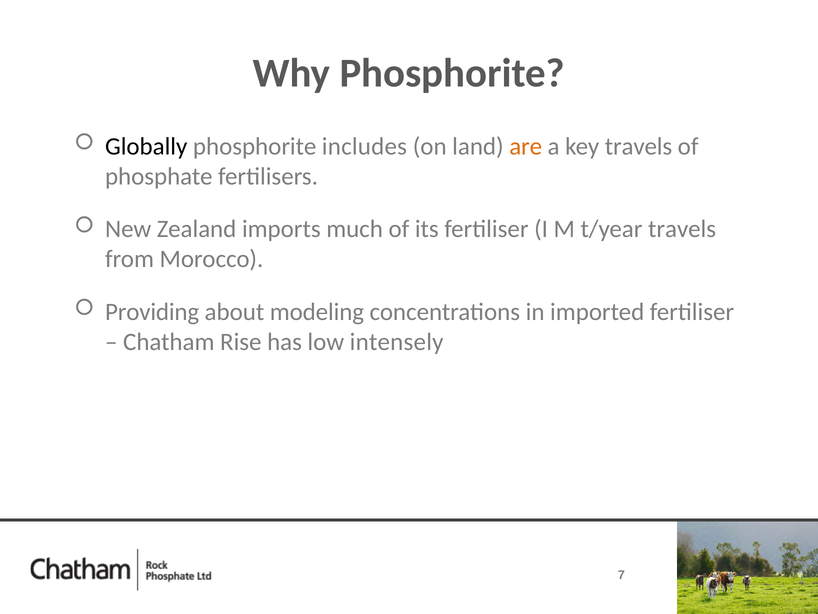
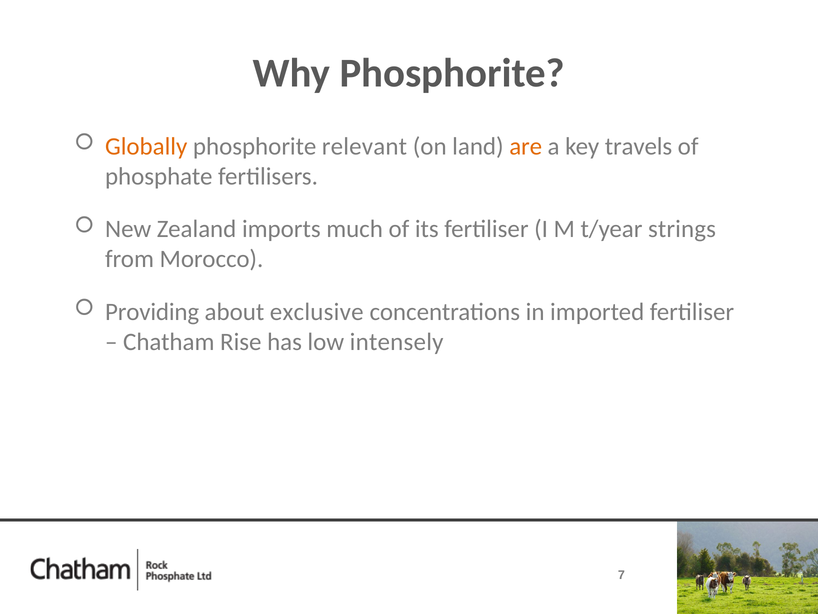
Globally colour: black -> orange
includes: includes -> relevant
t/year travels: travels -> strings
modeling: modeling -> exclusive
